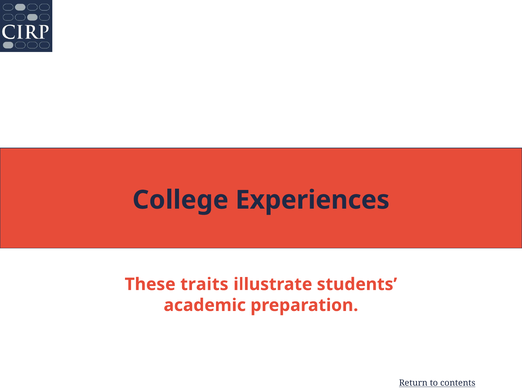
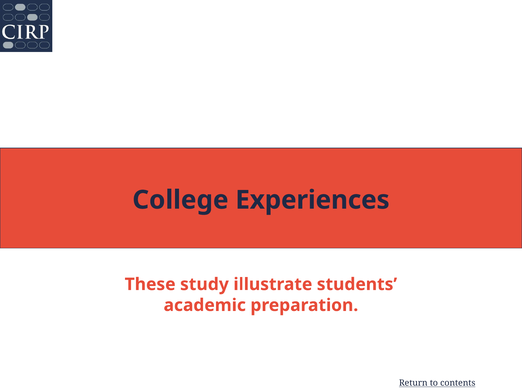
traits: traits -> study
